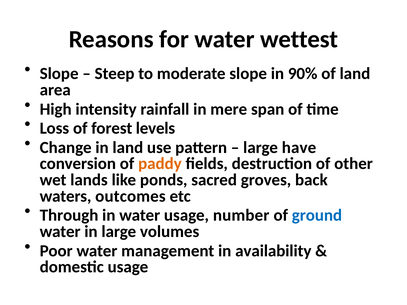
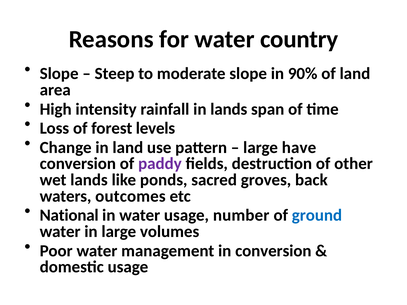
wettest: wettest -> country
in mere: mere -> lands
paddy colour: orange -> purple
Through: Through -> National
in availability: availability -> conversion
